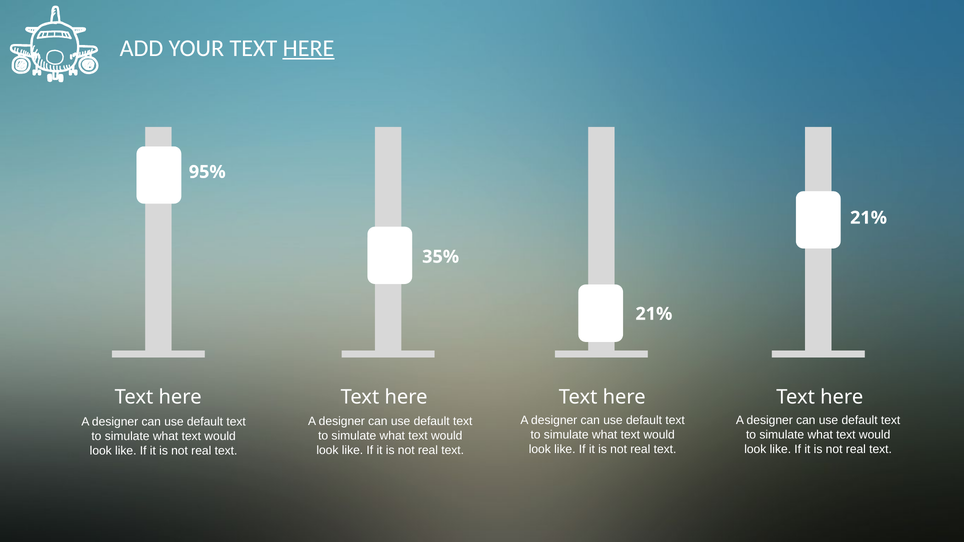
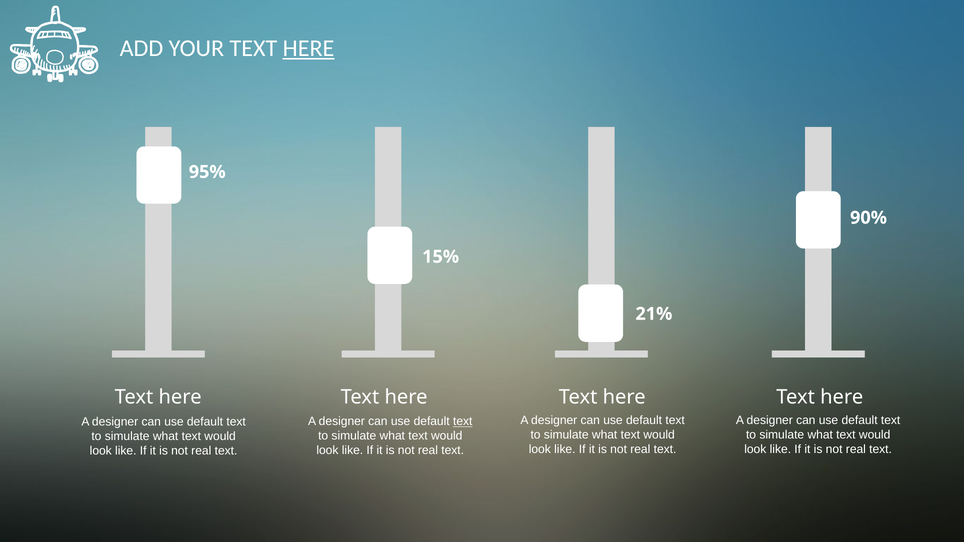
21% at (869, 218): 21% -> 90%
35%: 35% -> 15%
text at (463, 422) underline: none -> present
